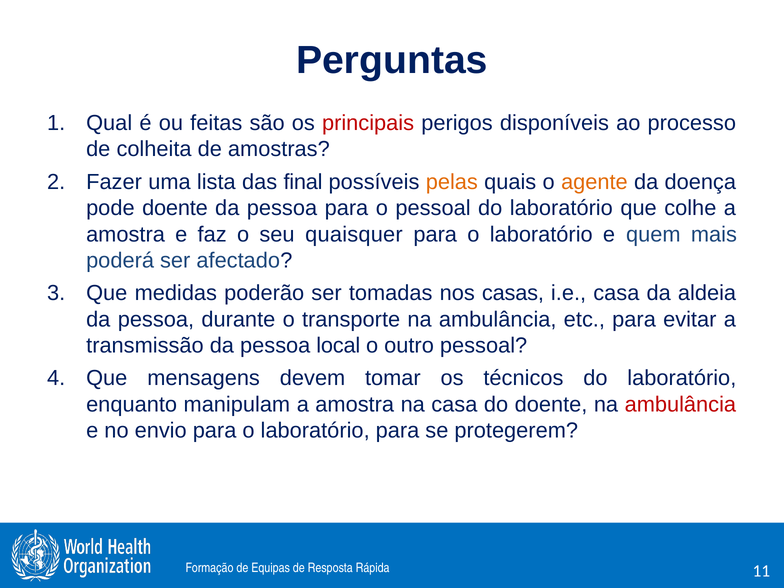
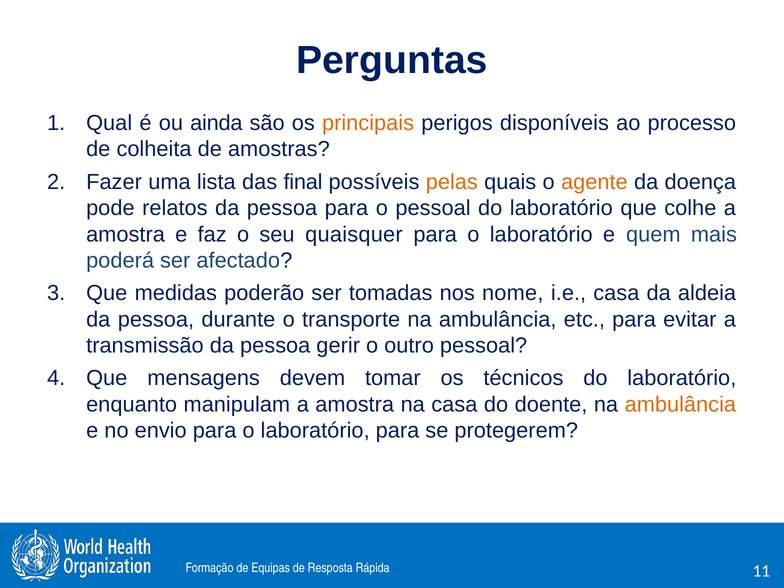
feitas: feitas -> ainda
principais colour: red -> orange
pode doente: doente -> relatos
casas: casas -> nome
local: local -> gerir
ambulância at (680, 404) colour: red -> orange
